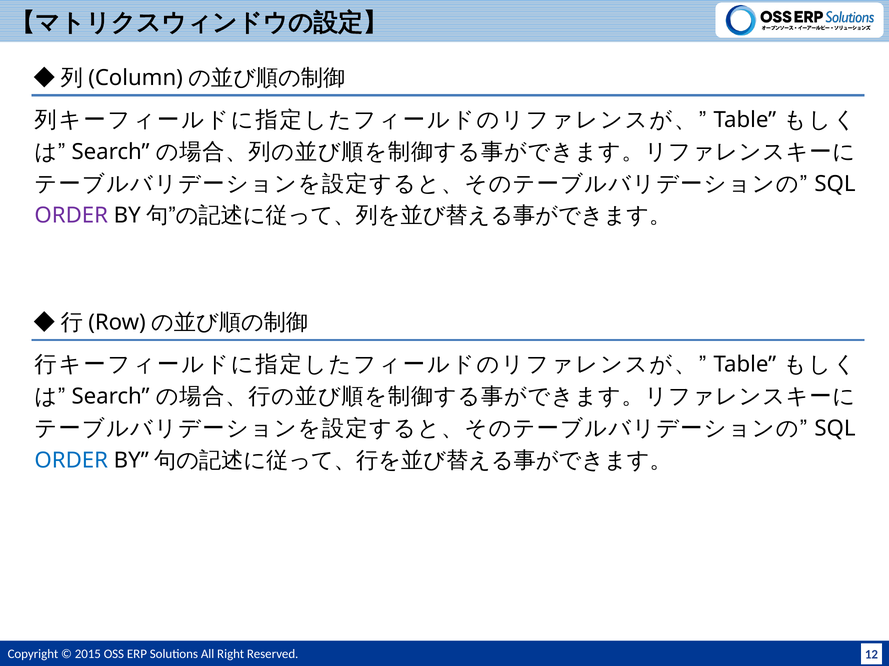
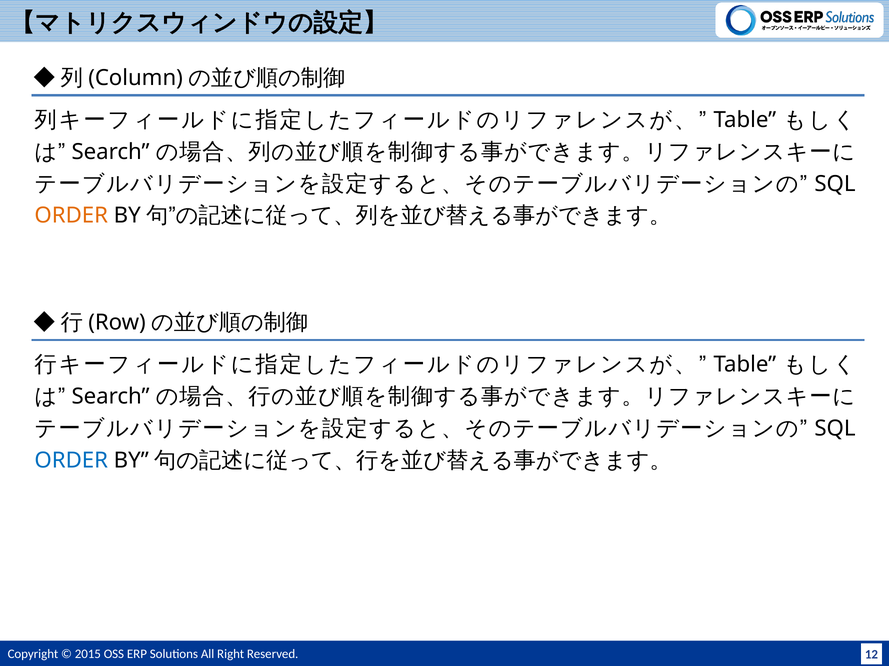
ORDER at (71, 216) colour: purple -> orange
